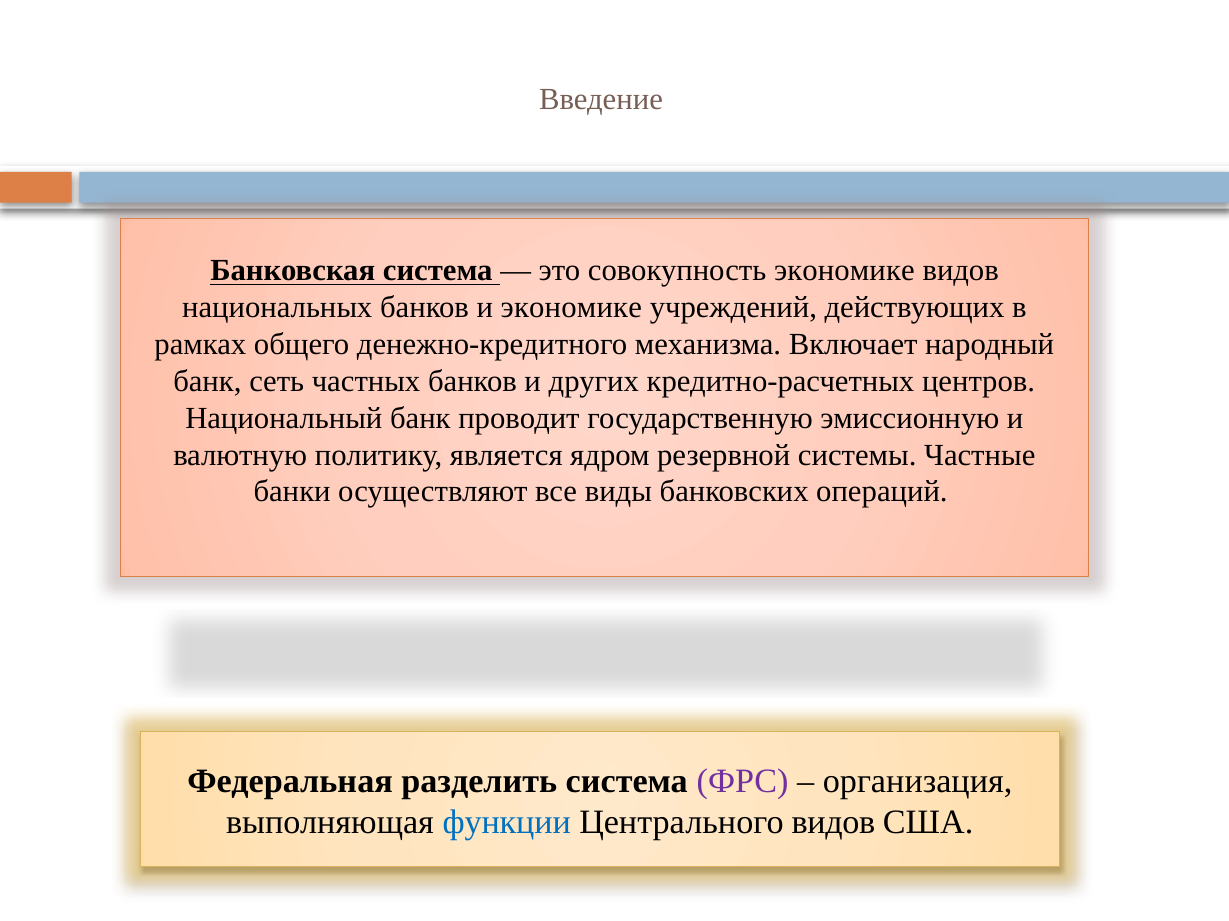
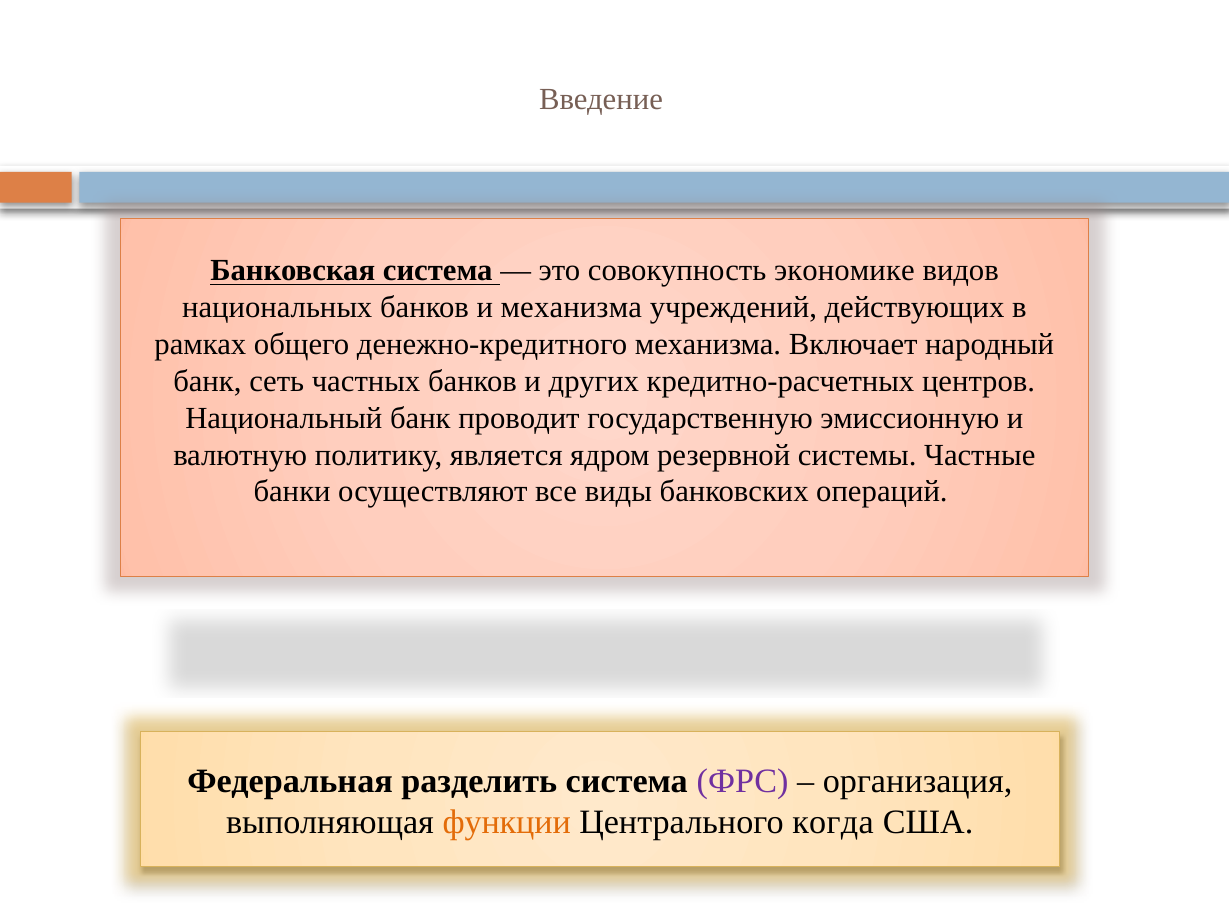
и экономике: экономике -> механизма
функции colour: blue -> orange
Центрального видов: видов -> когда
